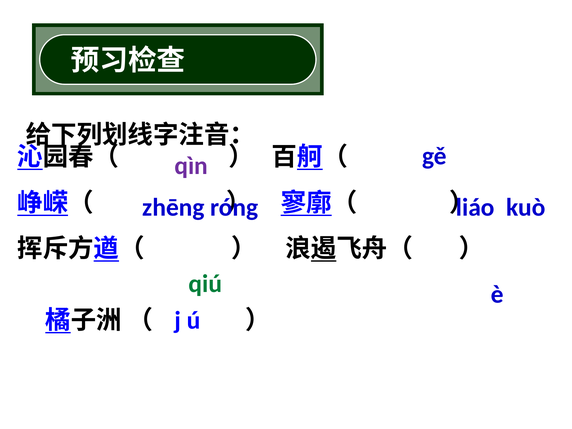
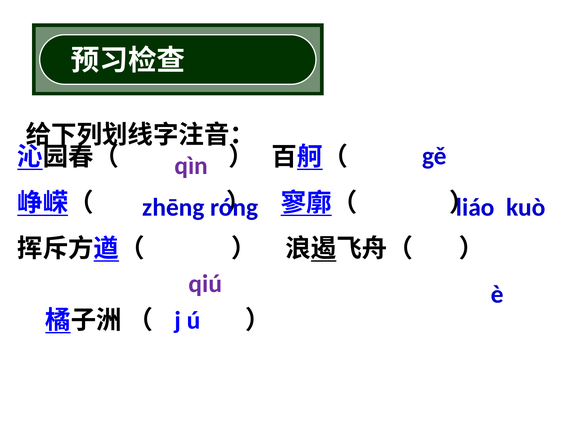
qiú colour: green -> purple
